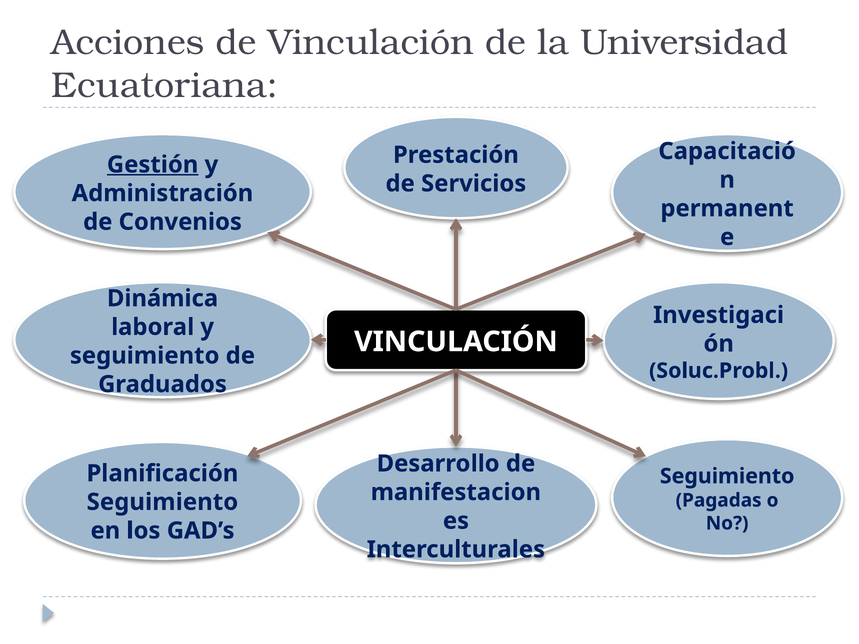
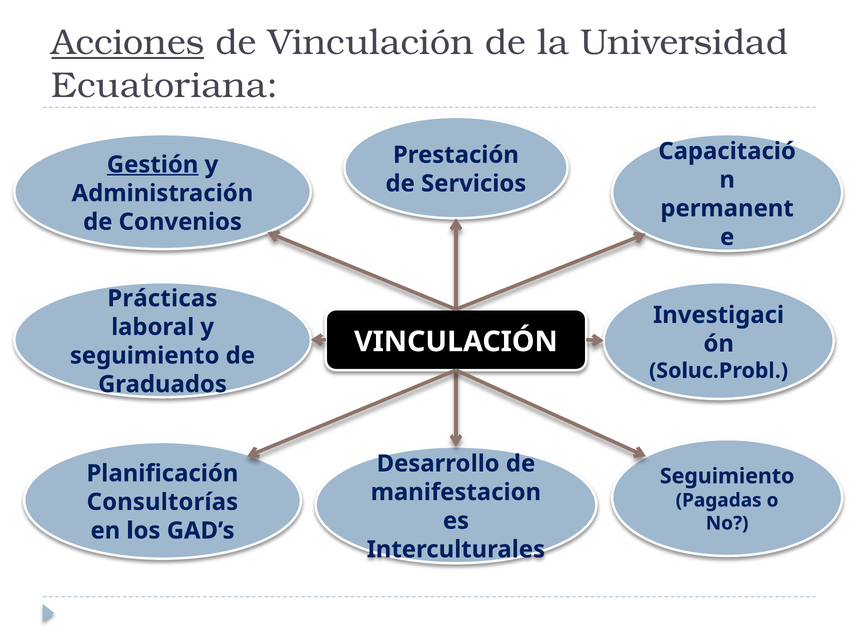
Acciones underline: none -> present
Dinámica: Dinámica -> Prácticas
Seguimiento at (162, 502): Seguimiento -> Consultorías
